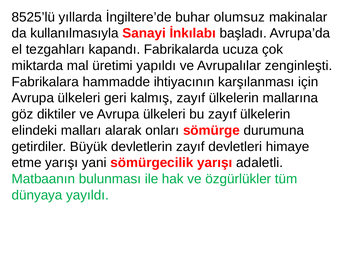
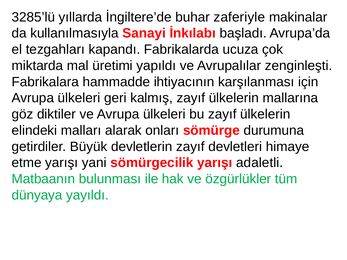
8525’lü: 8525’lü -> 3285’lü
olumsuz: olumsuz -> zaferiyle
